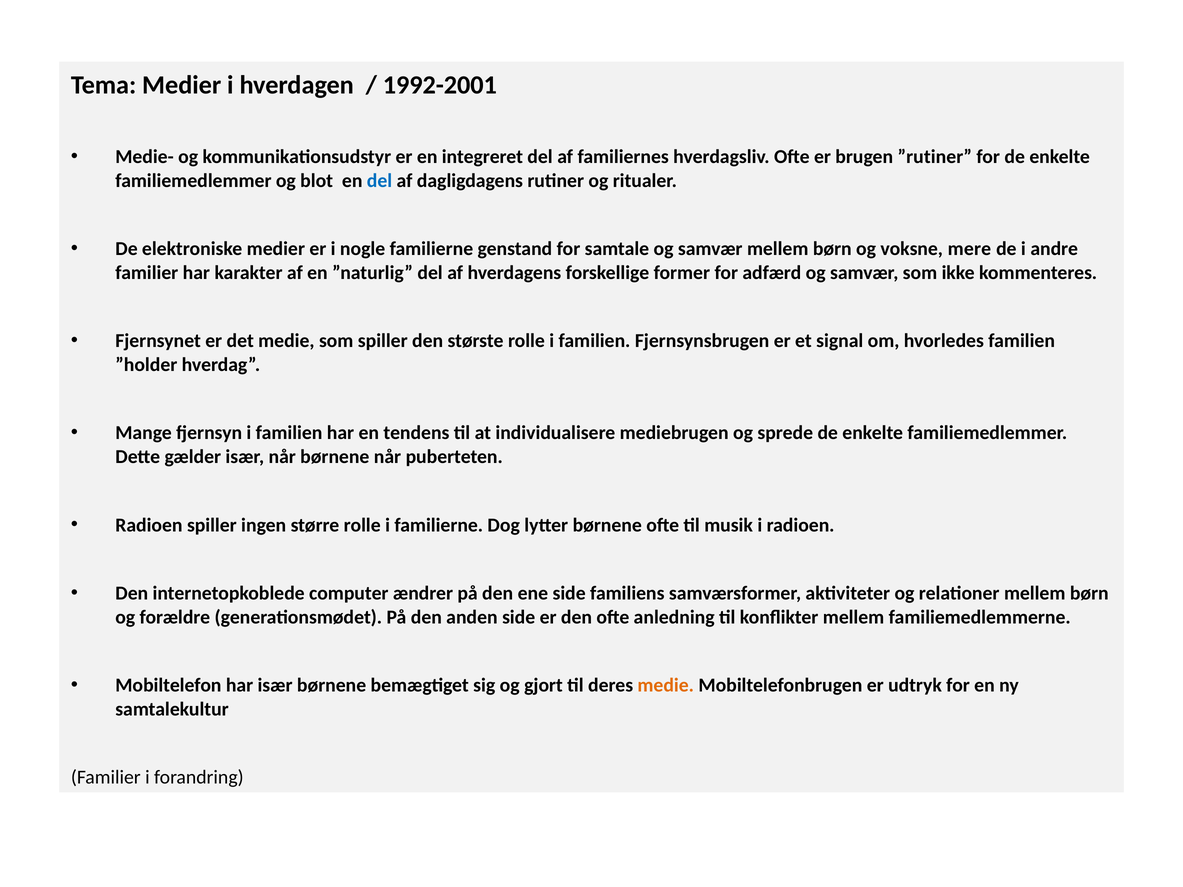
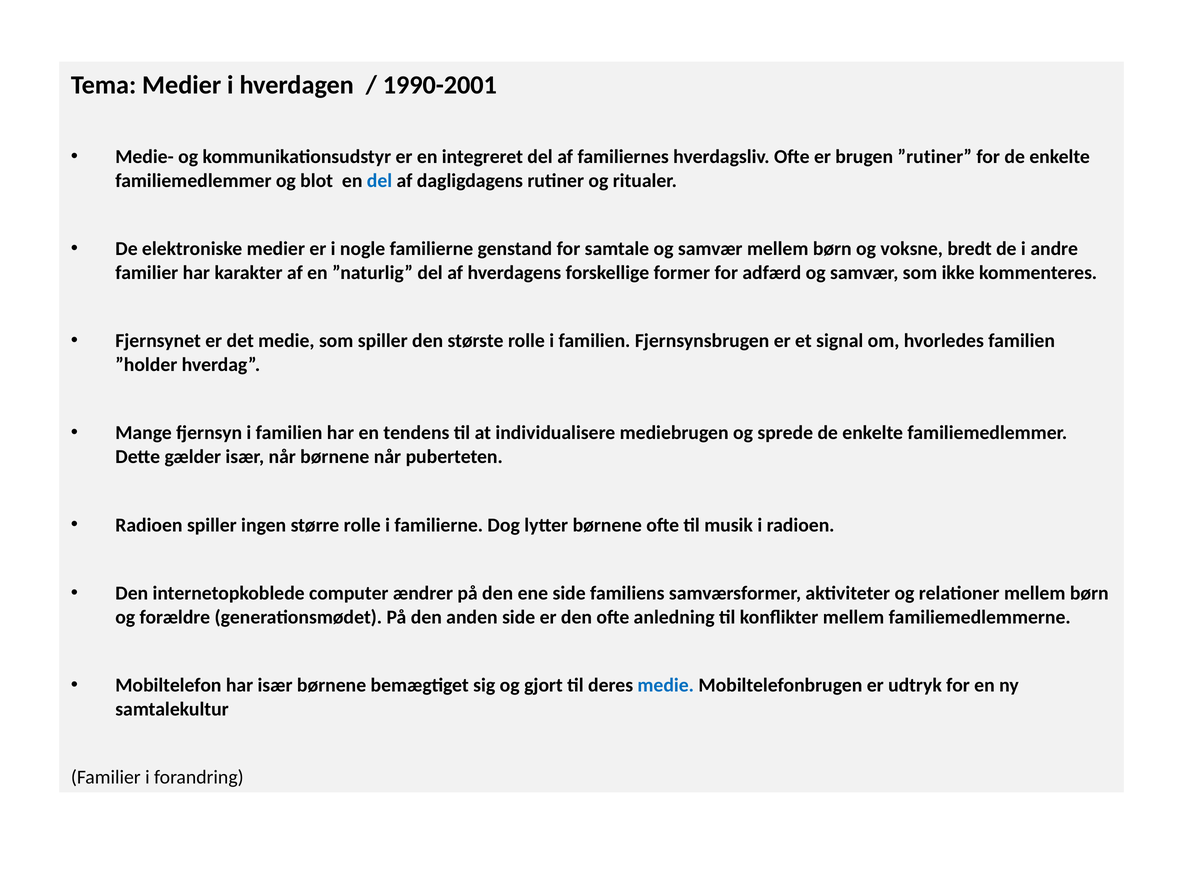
1992-2001: 1992-2001 -> 1990-2001
mere: mere -> bredt
medie at (666, 686) colour: orange -> blue
